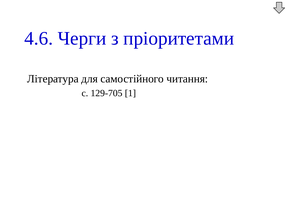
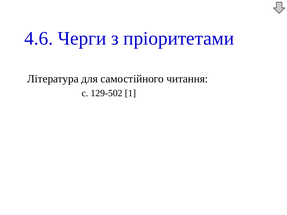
129-705: 129-705 -> 129-502
